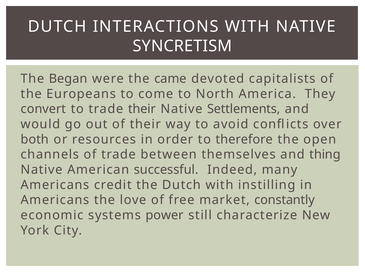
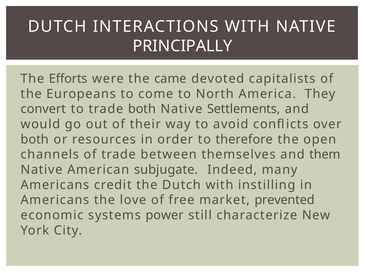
SYNCRETISM: SYNCRETISM -> PRINCIPALLY
Began: Began -> Efforts
trade their: their -> both
thing: thing -> them
successful: successful -> subjugate
constantly: constantly -> prevented
